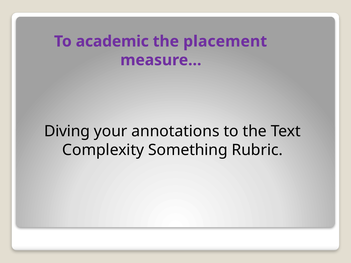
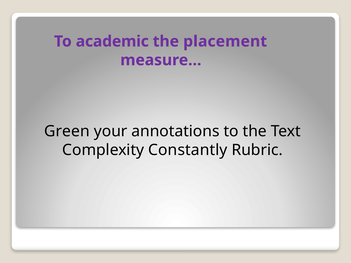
Diving: Diving -> Green
Something: Something -> Constantly
